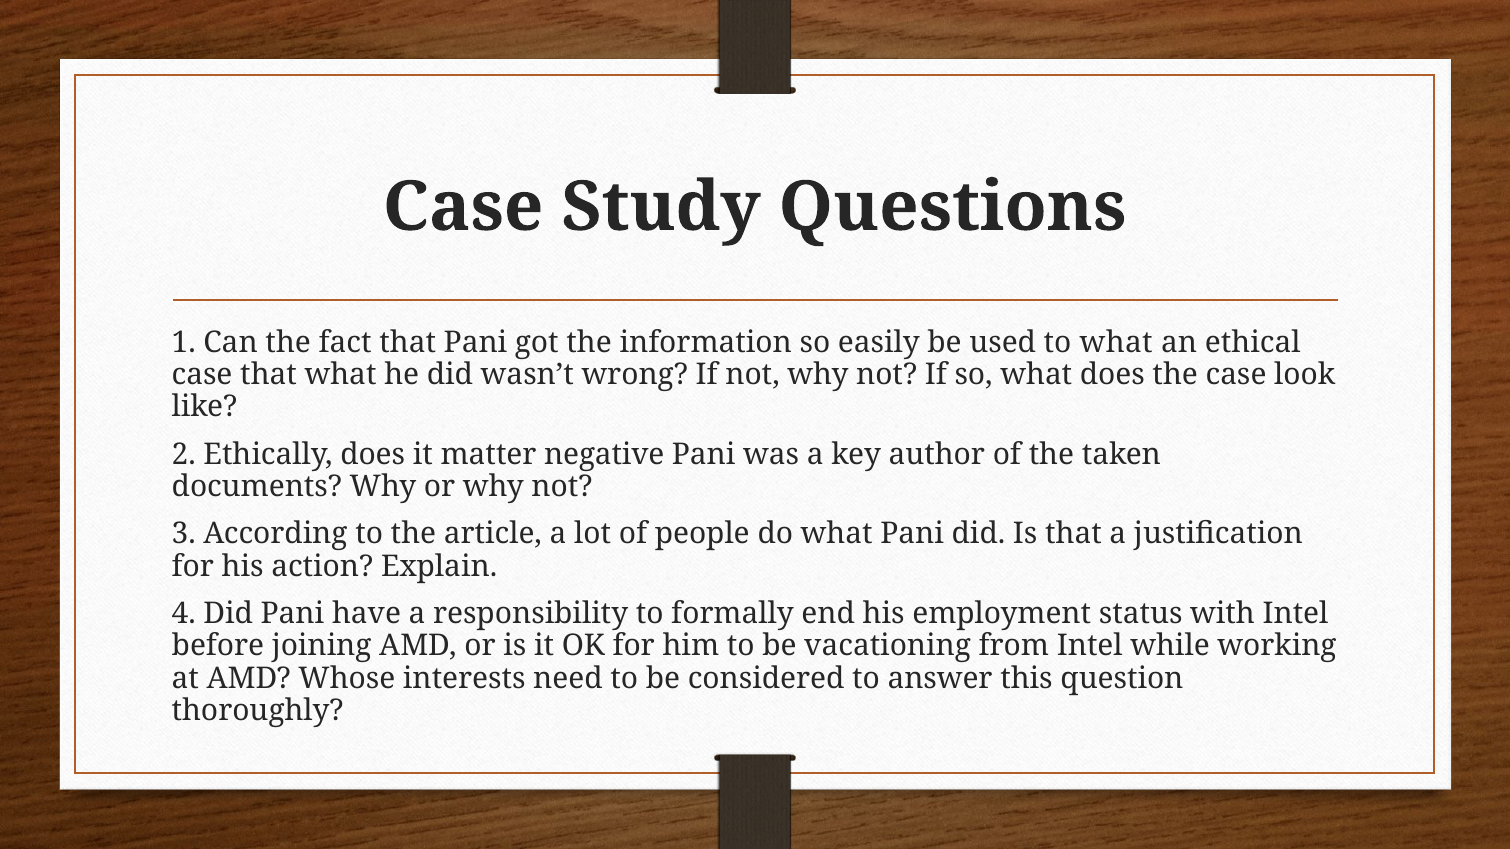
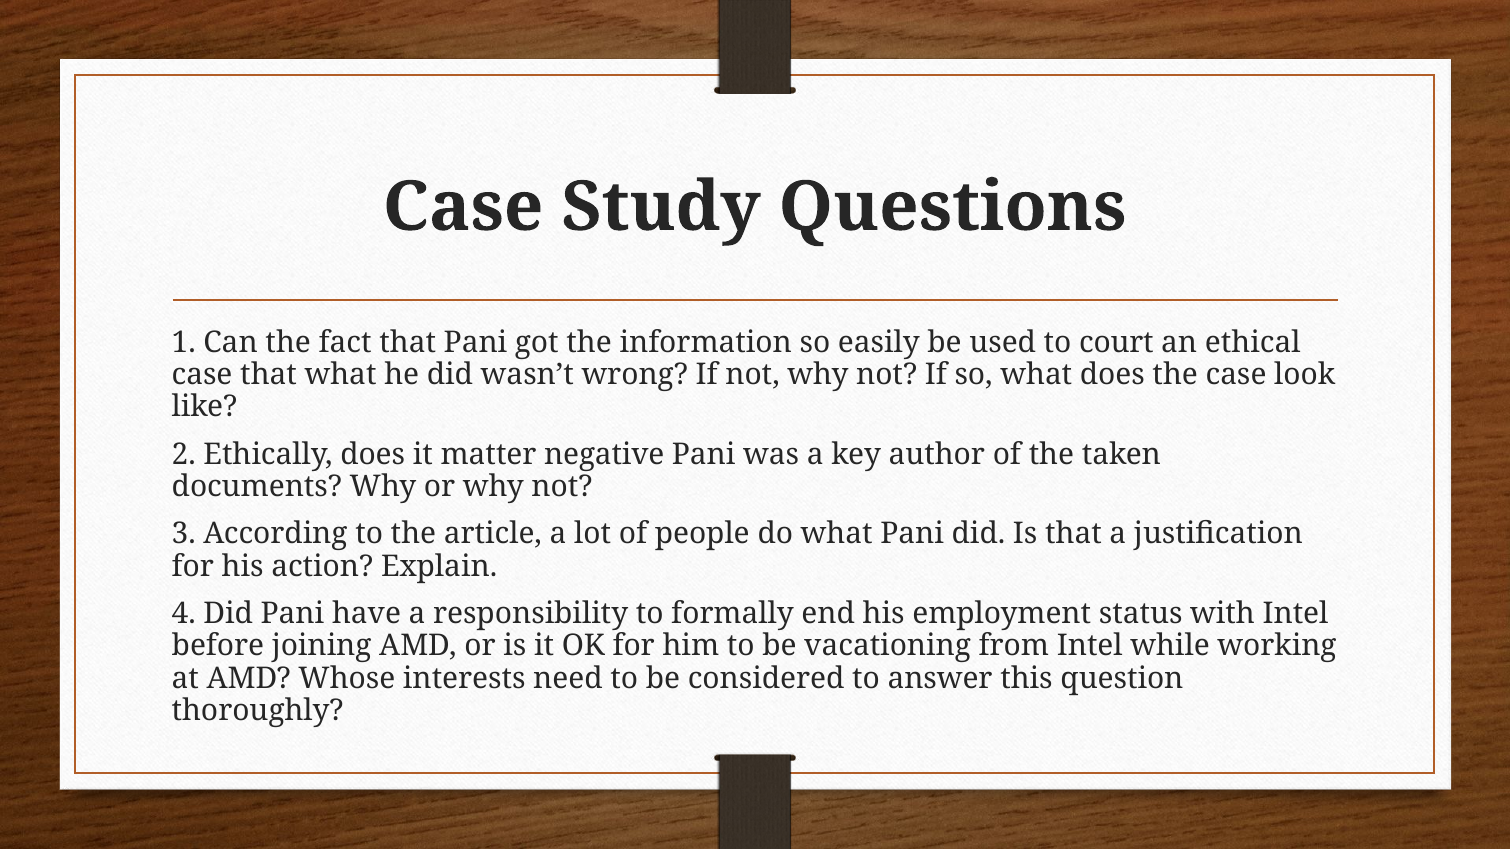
to what: what -> court
